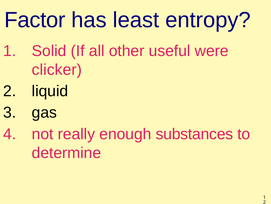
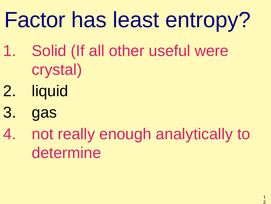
clicker: clicker -> crystal
substances: substances -> analytically
